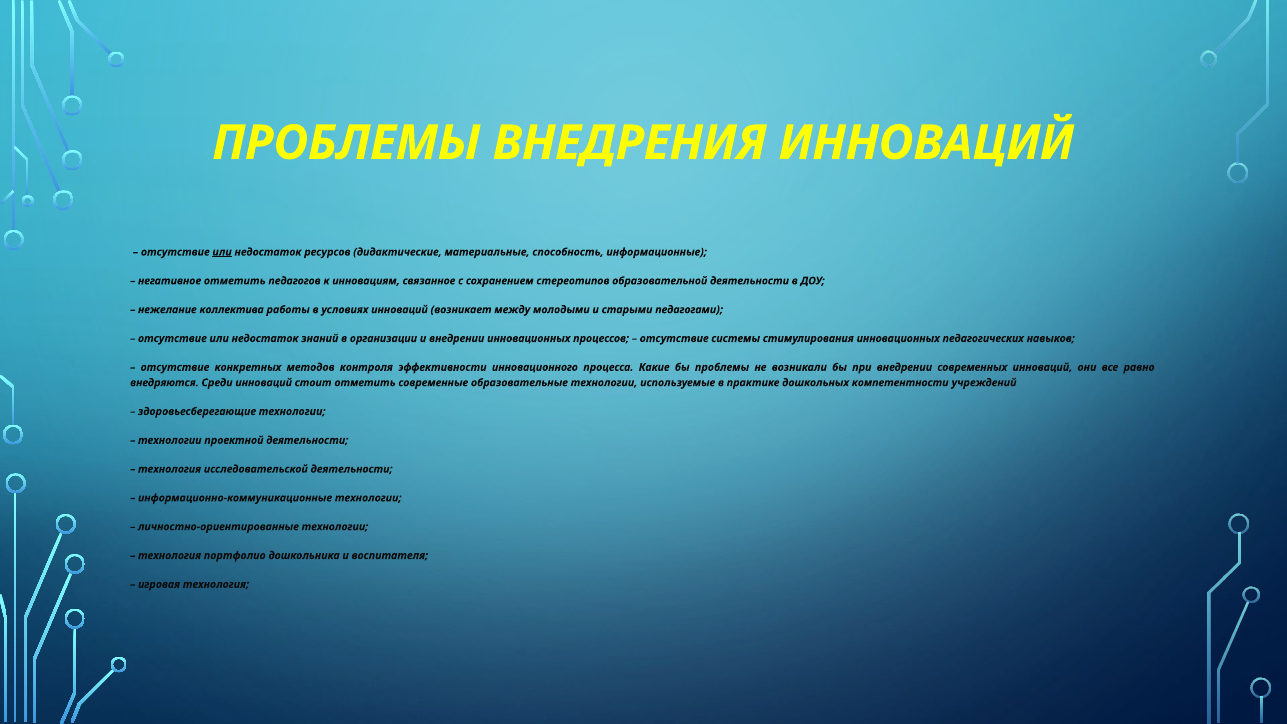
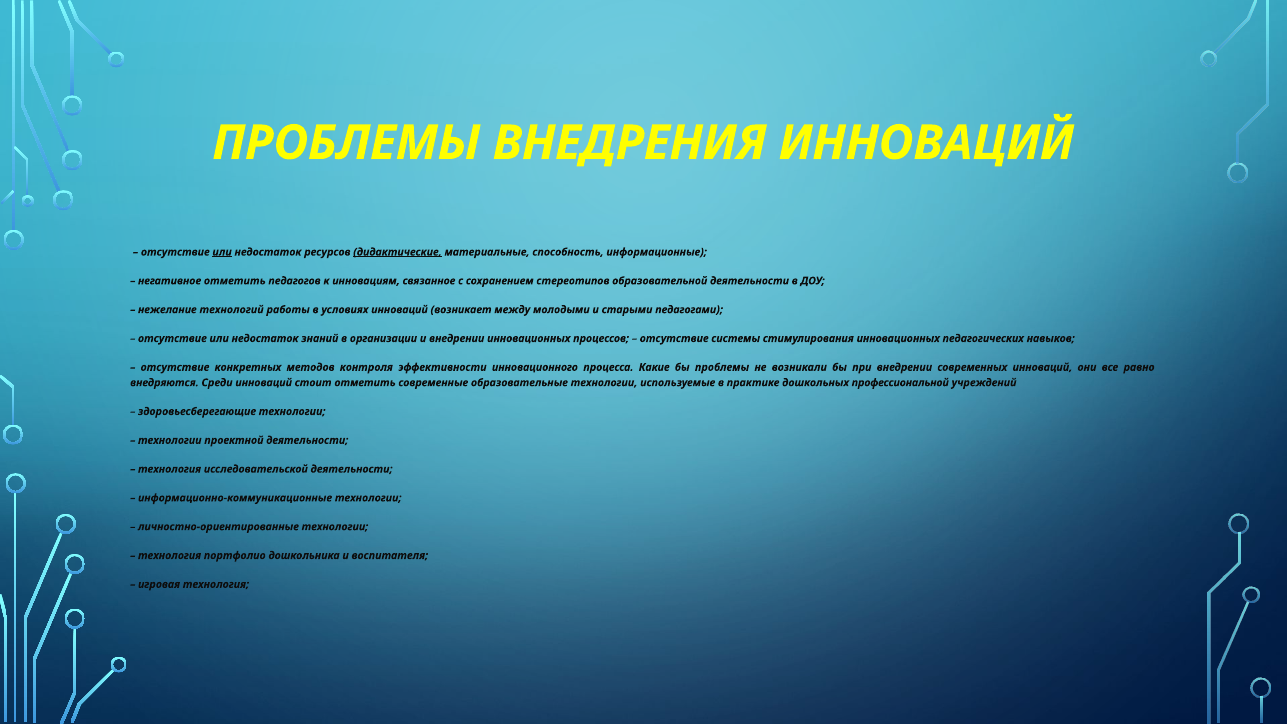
дидактические underline: none -> present
коллектива: коллектива -> технологий
компетентности: компетентности -> профессиональной
